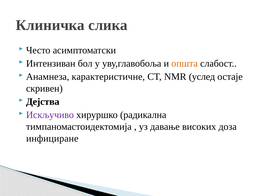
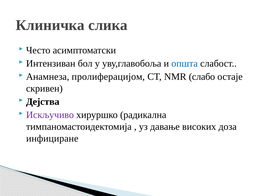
општа colour: orange -> blue
карактеристичне: карактеристичне -> пролиферацијом
услед: услед -> слабо
